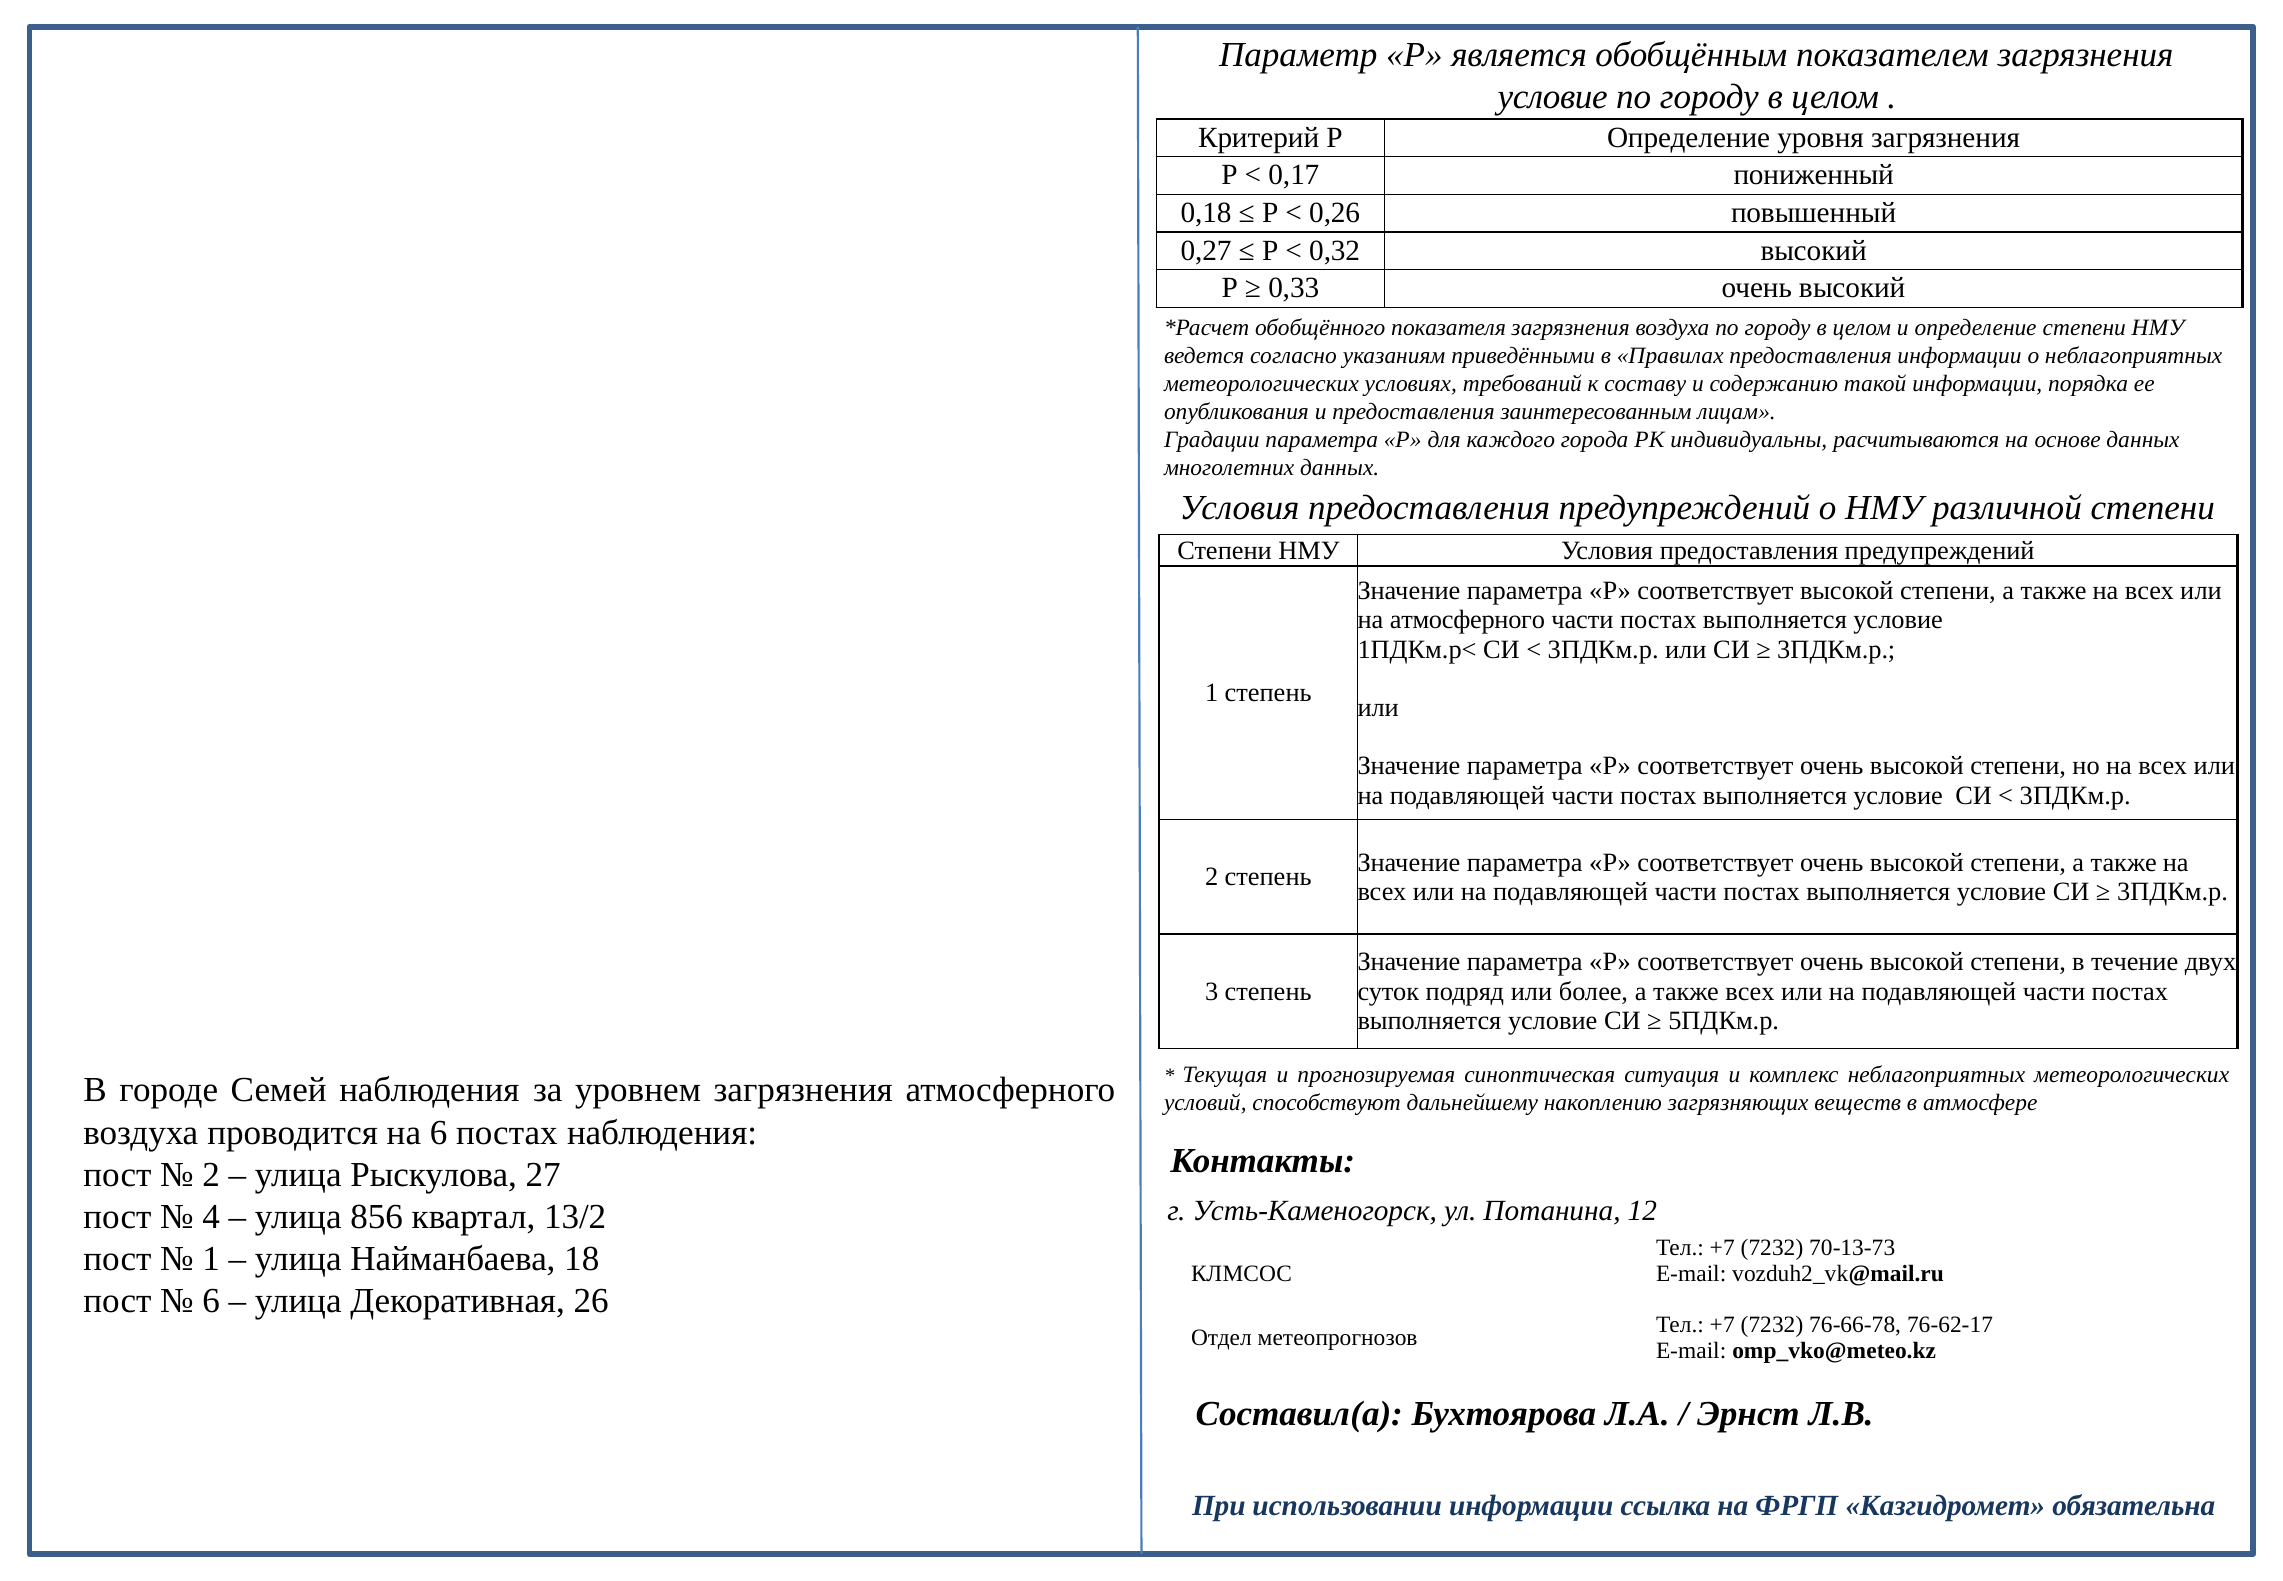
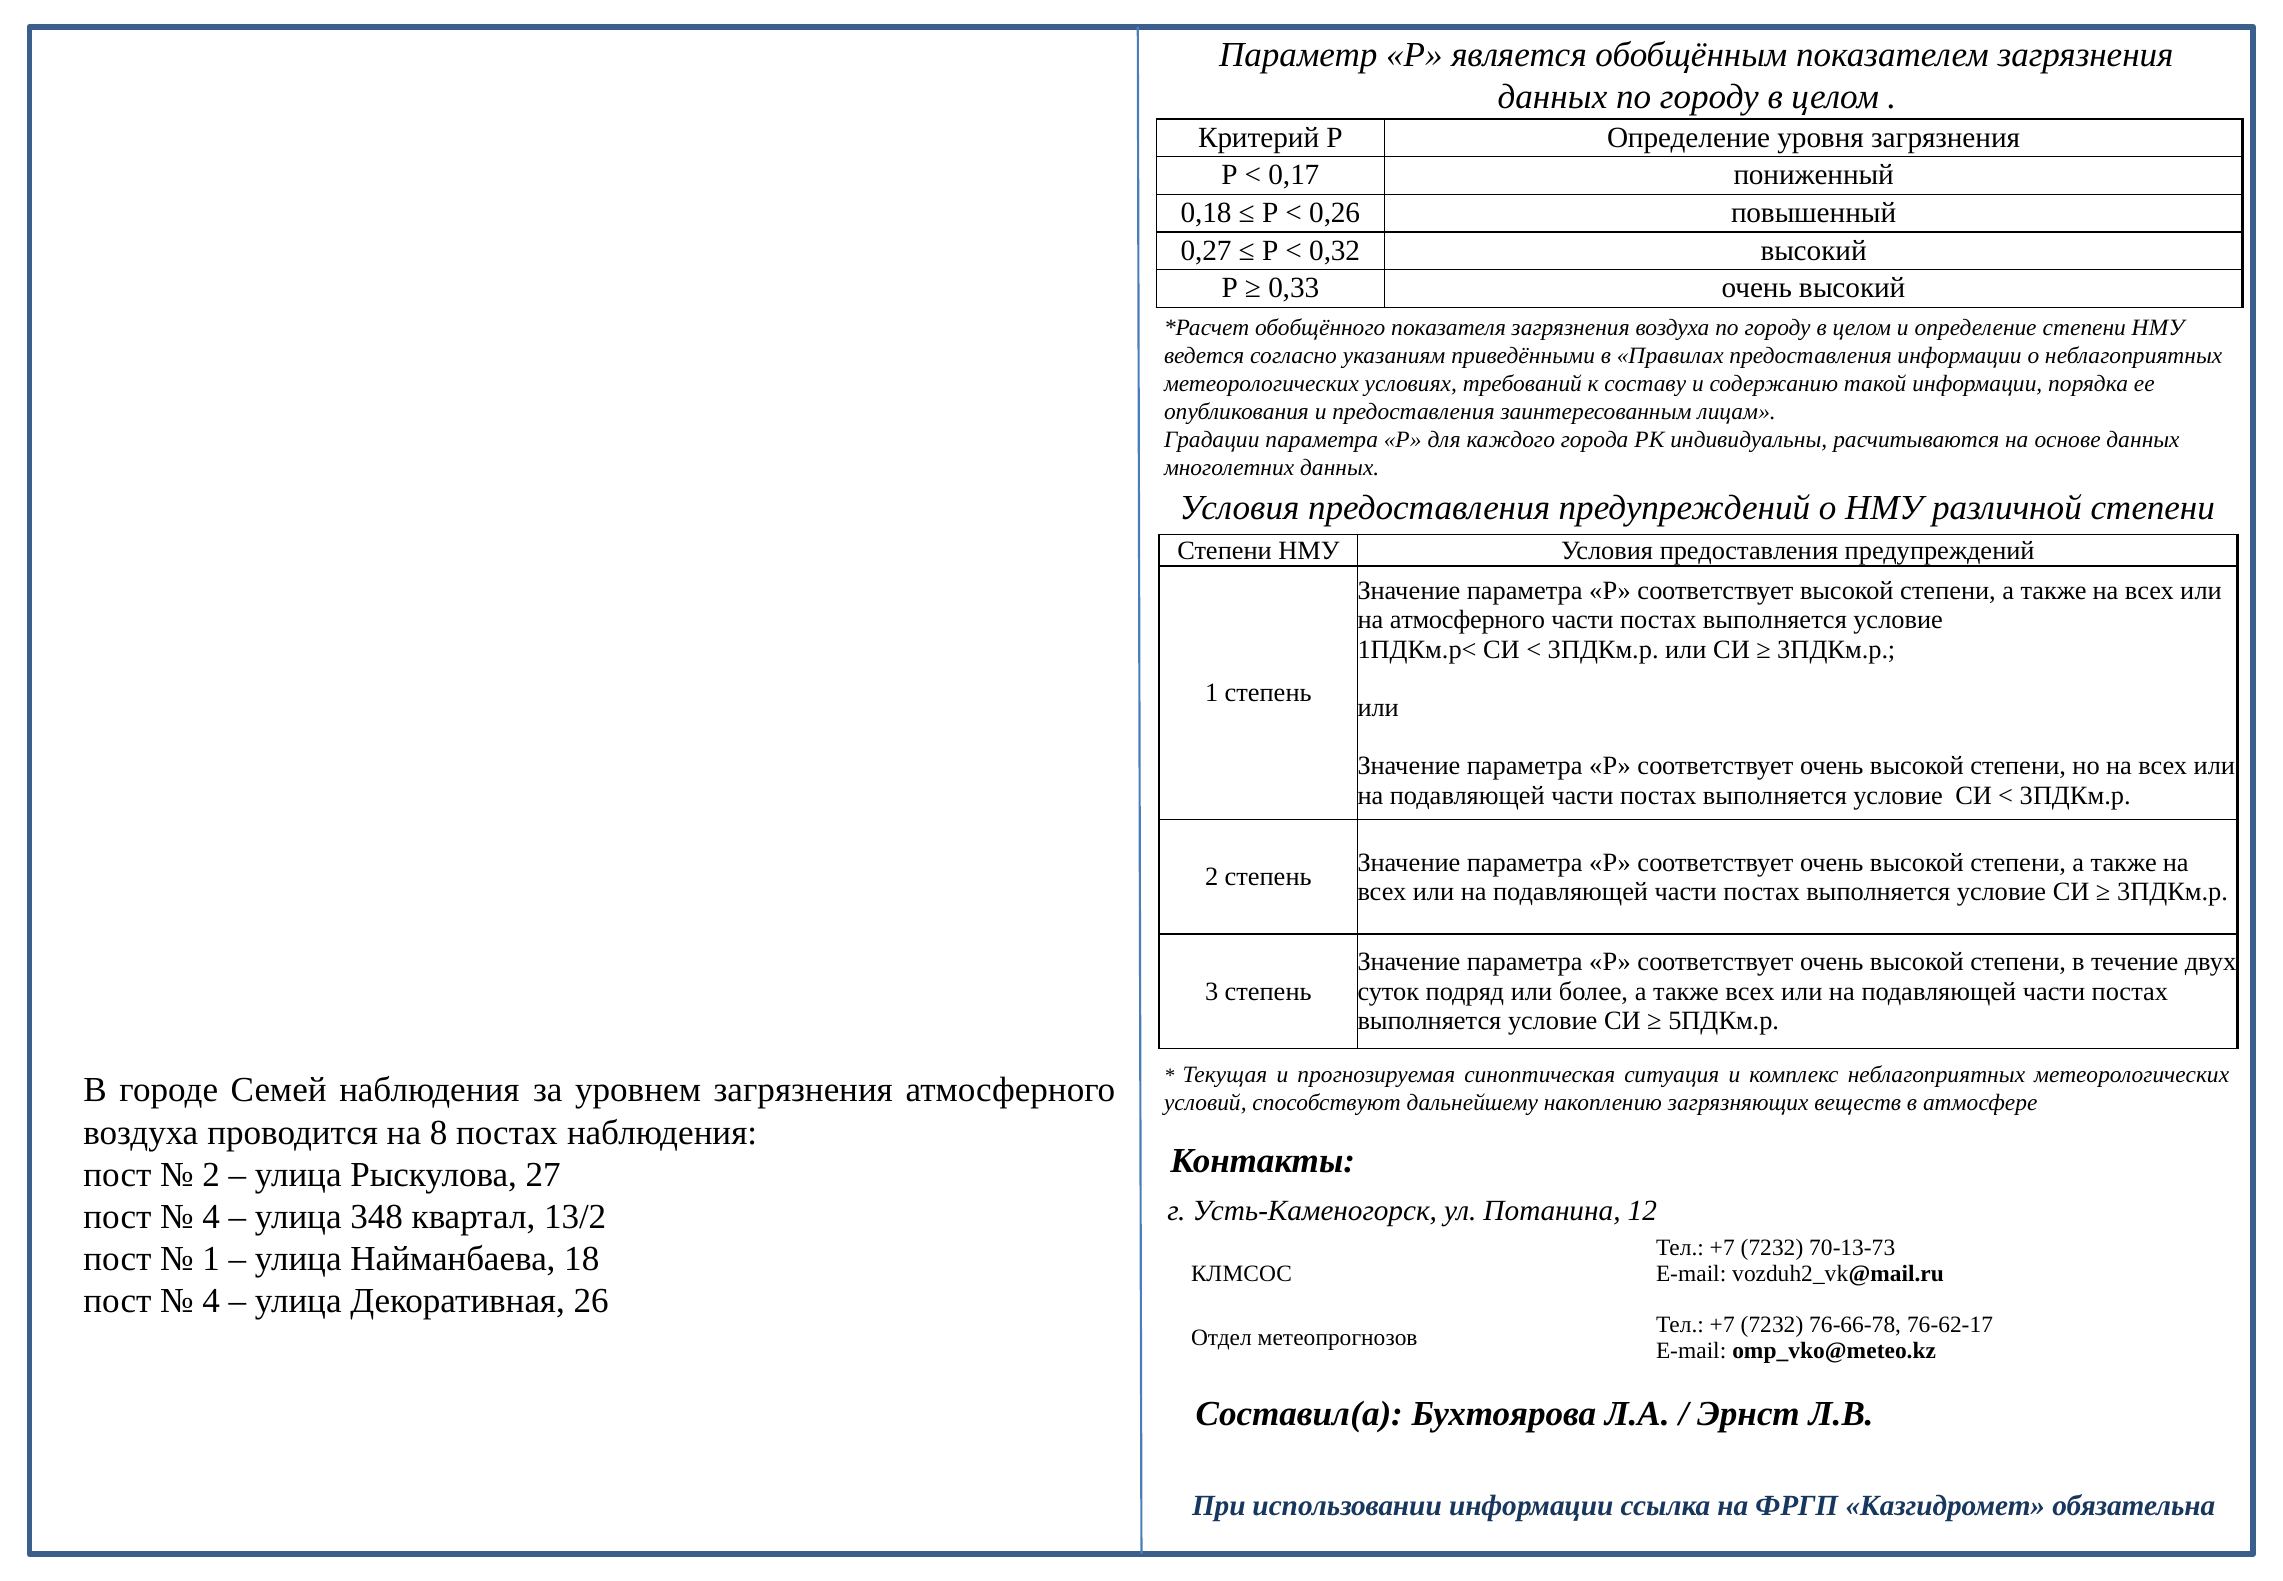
условие at (1553, 97): условие -> данных
на 6: 6 -> 8
856: 856 -> 348
6 at (211, 1301): 6 -> 4
